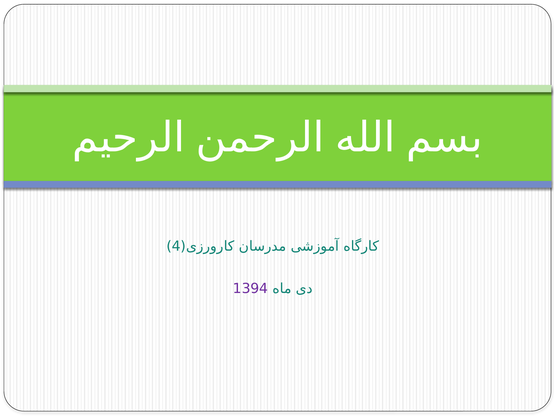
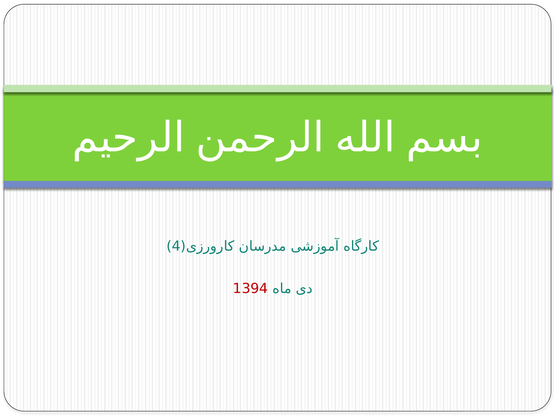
1394 colour: purple -> red
